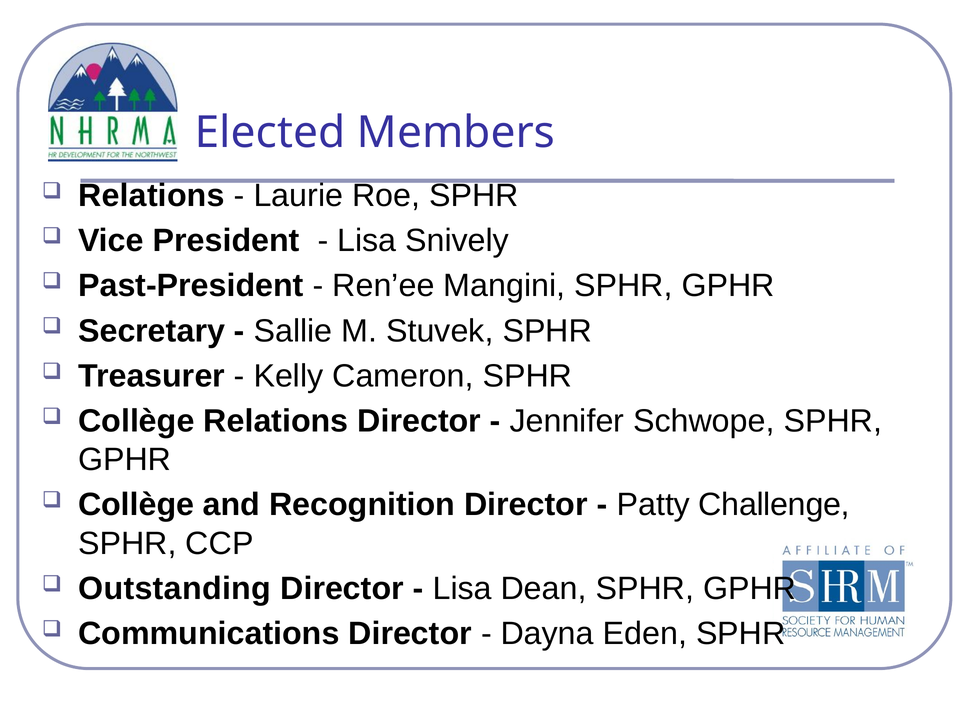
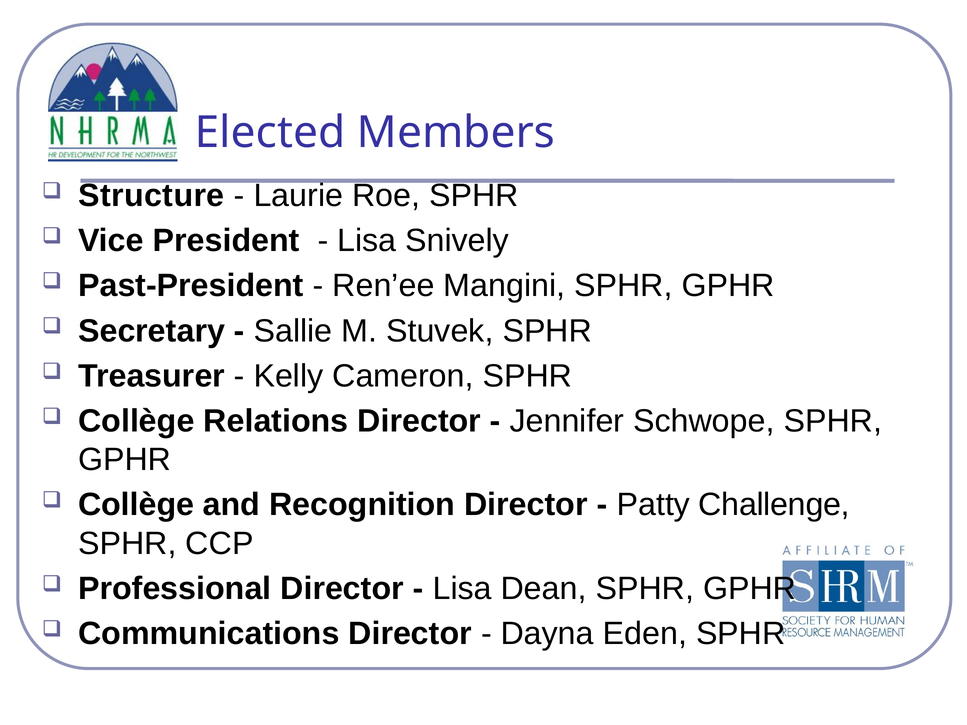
Relations at (151, 196): Relations -> Structure
Outstanding: Outstanding -> Professional
